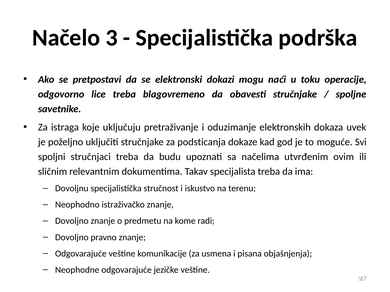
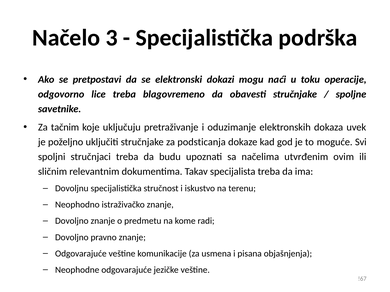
istraga: istraga -> tačnim
